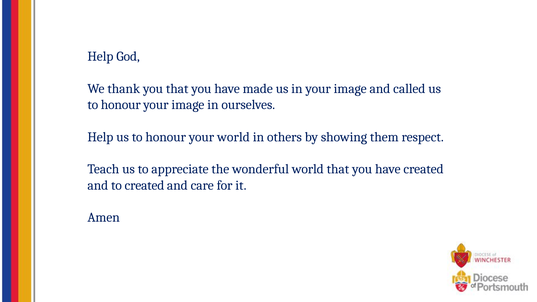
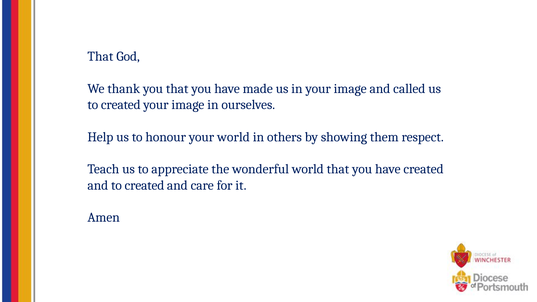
Help at (100, 56): Help -> That
honour at (121, 105): honour -> created
